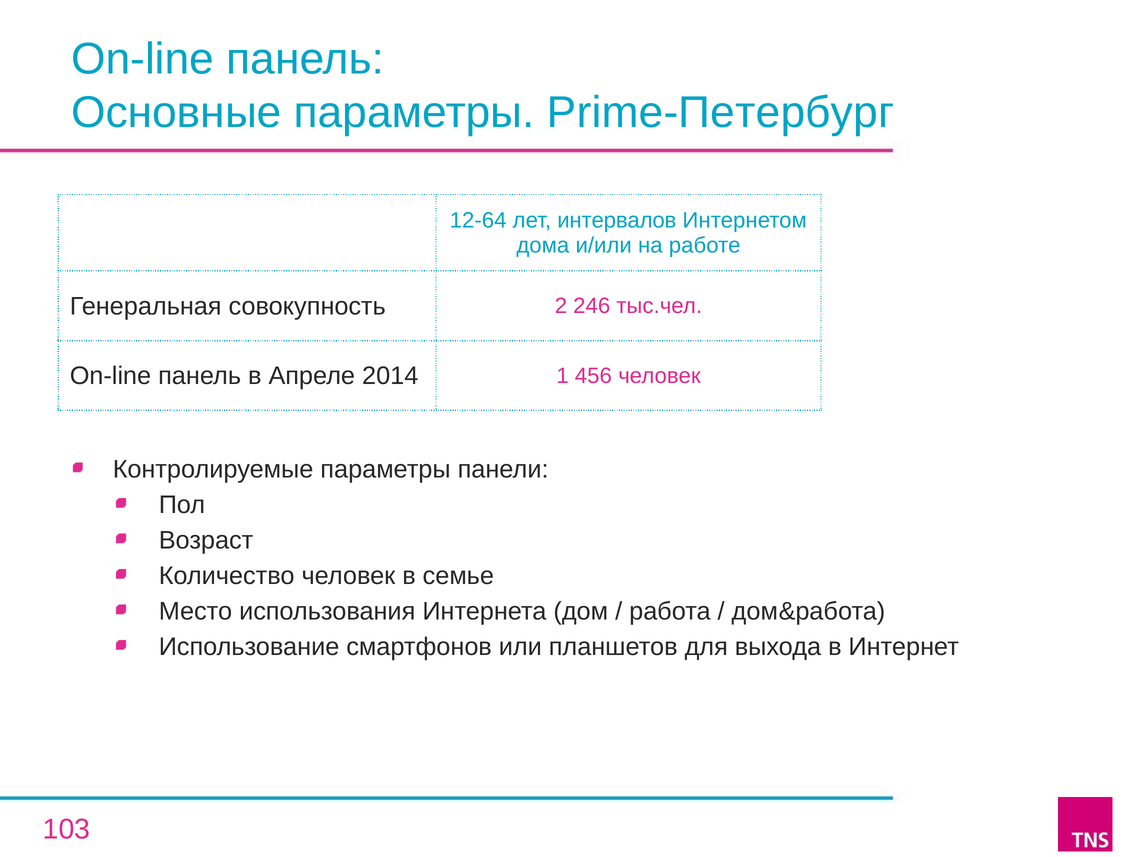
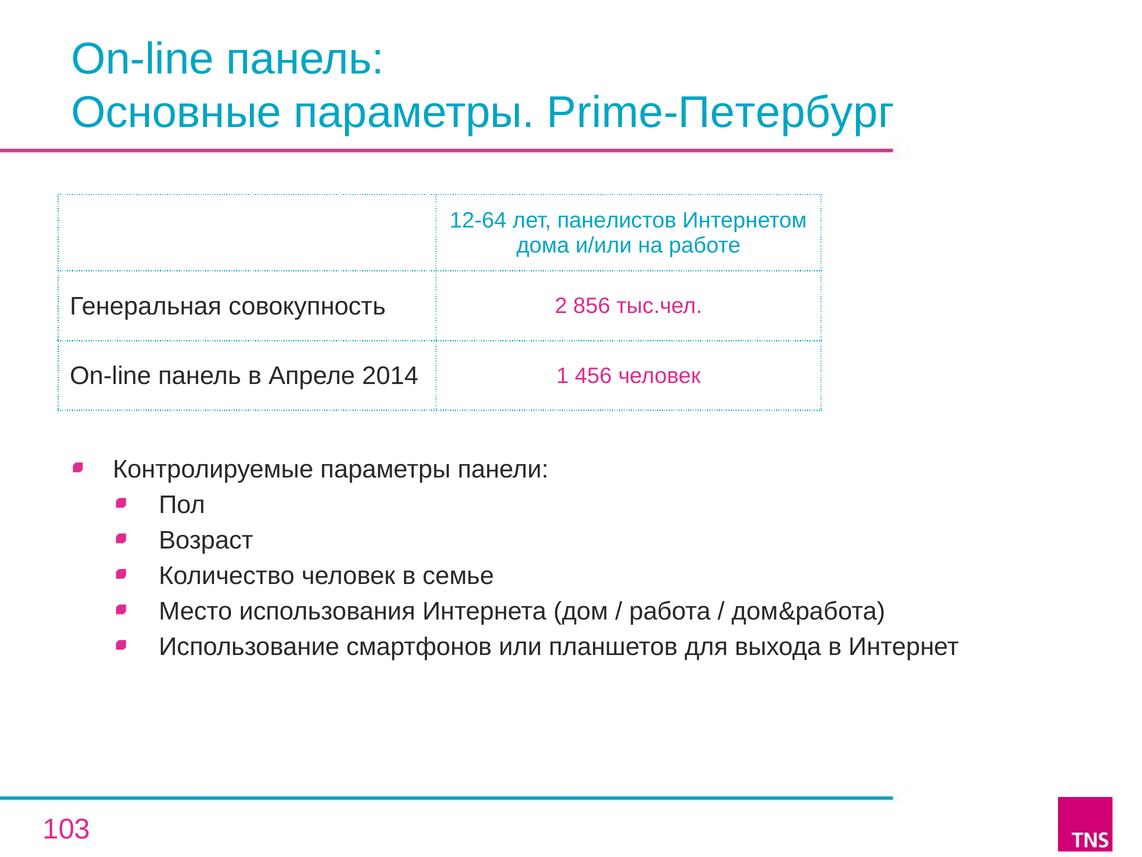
интервалов: интервалов -> панелистов
246: 246 -> 856
